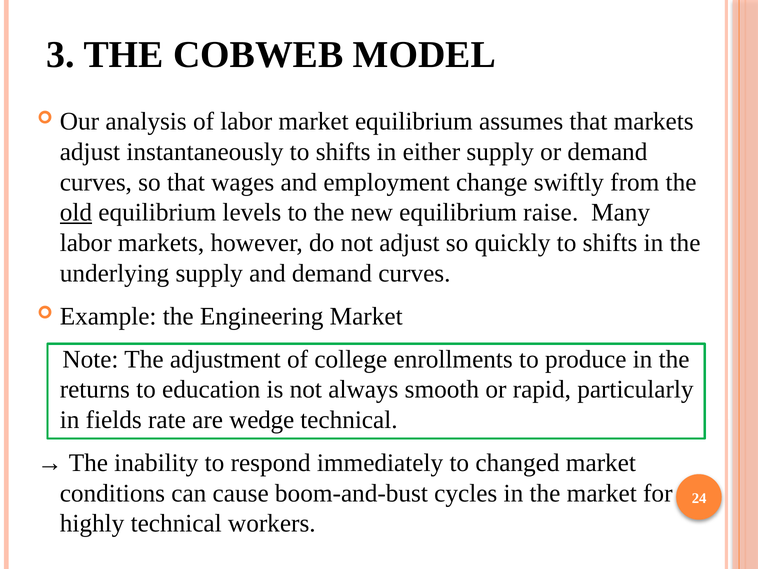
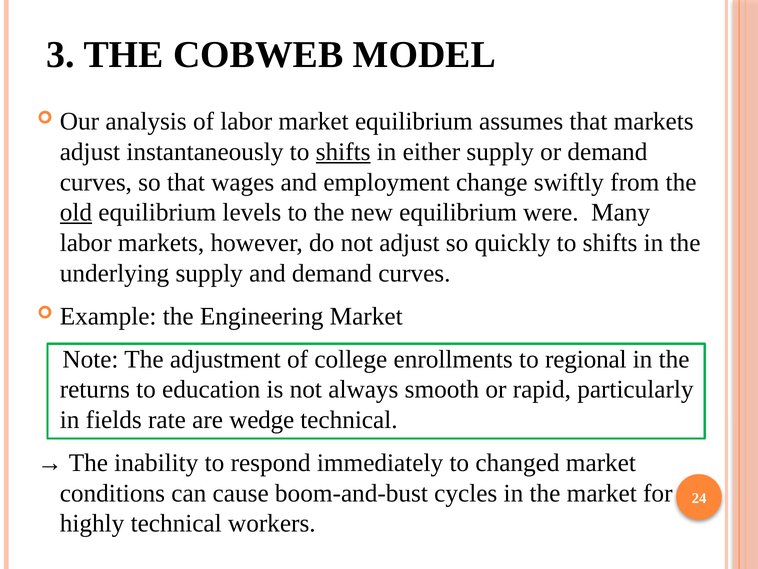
shifts at (343, 152) underline: none -> present
raise: raise -> were
produce: produce -> regional
